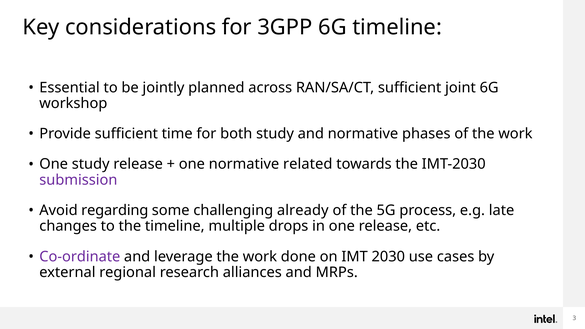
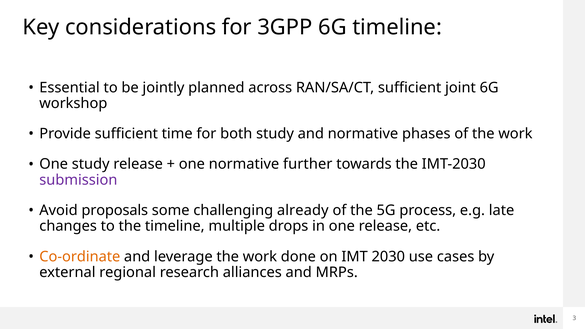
related: related -> further
regarding: regarding -> proposals
Co-ordinate colour: purple -> orange
